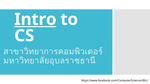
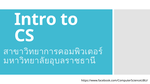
Intro underline: present -> none
